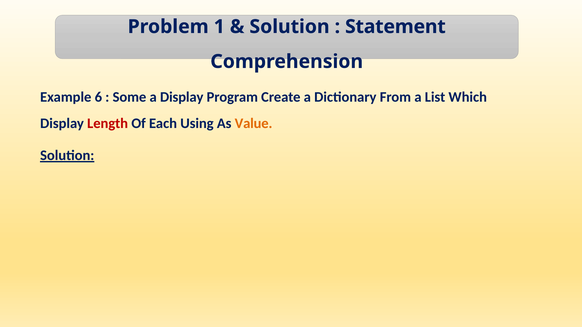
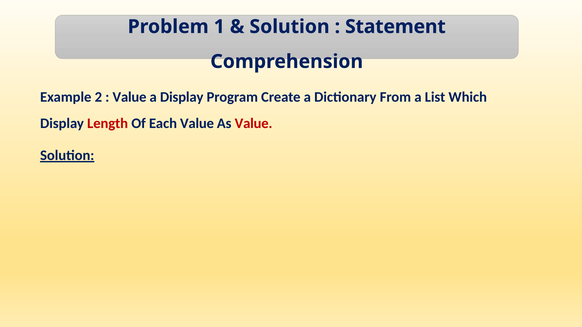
6: 6 -> 2
Some at (129, 97): Some -> Value
Each Using: Using -> Value
Value at (254, 123) colour: orange -> red
